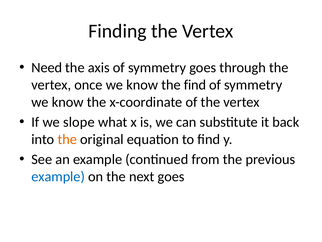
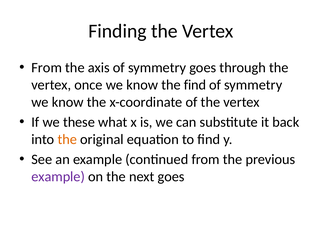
Need at (47, 68): Need -> From
slope: slope -> these
example at (58, 176) colour: blue -> purple
